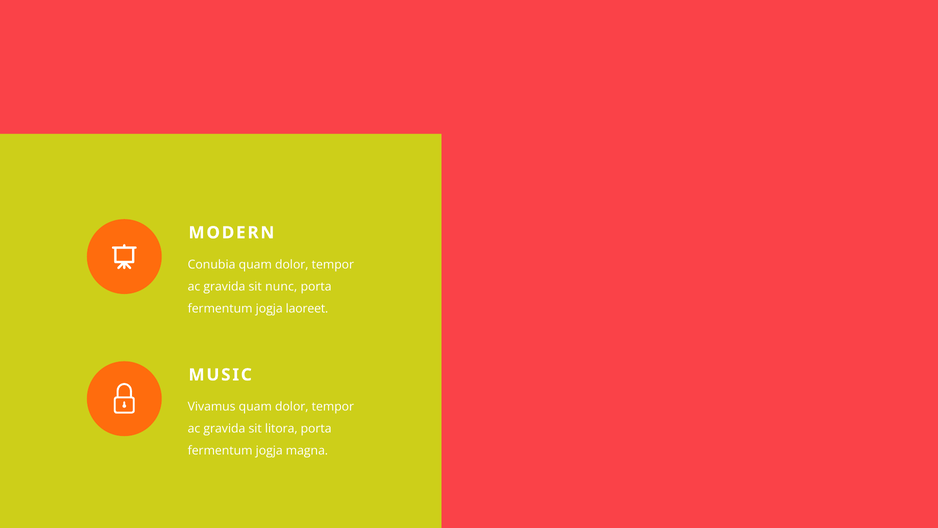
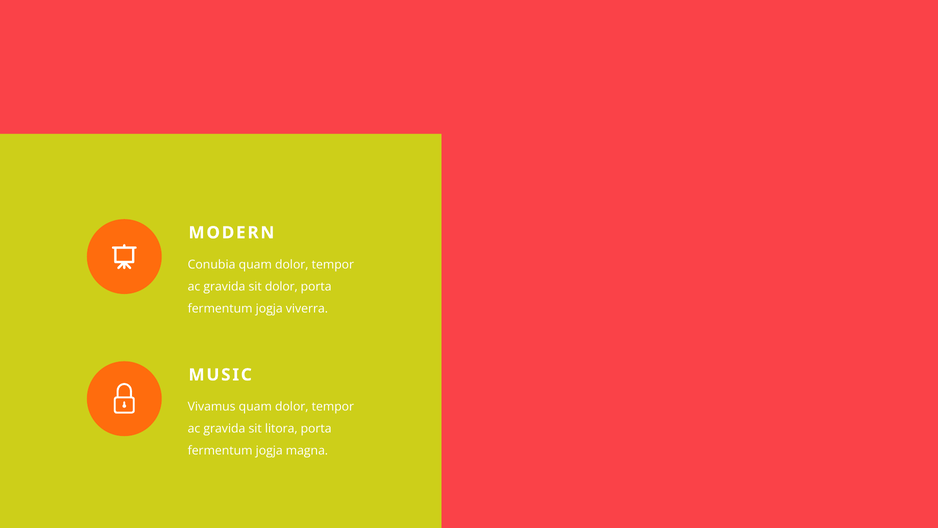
sit nunc: nunc -> dolor
laoreet: laoreet -> viverra
